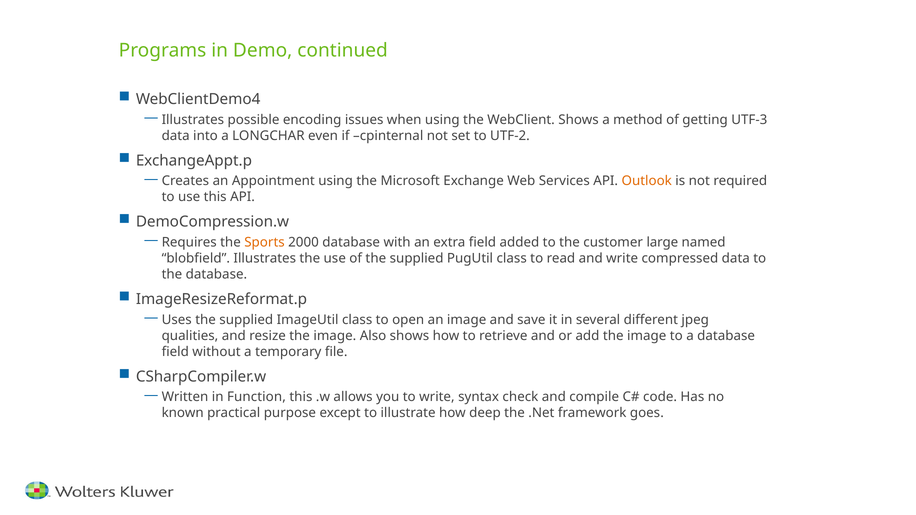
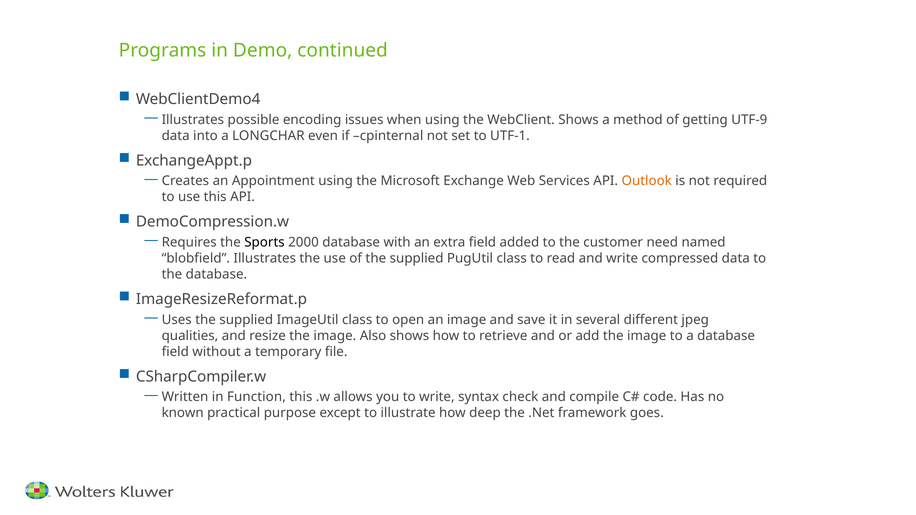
UTF-3: UTF-3 -> UTF-9
UTF-2: UTF-2 -> UTF-1
Sports colour: orange -> black
large: large -> need
